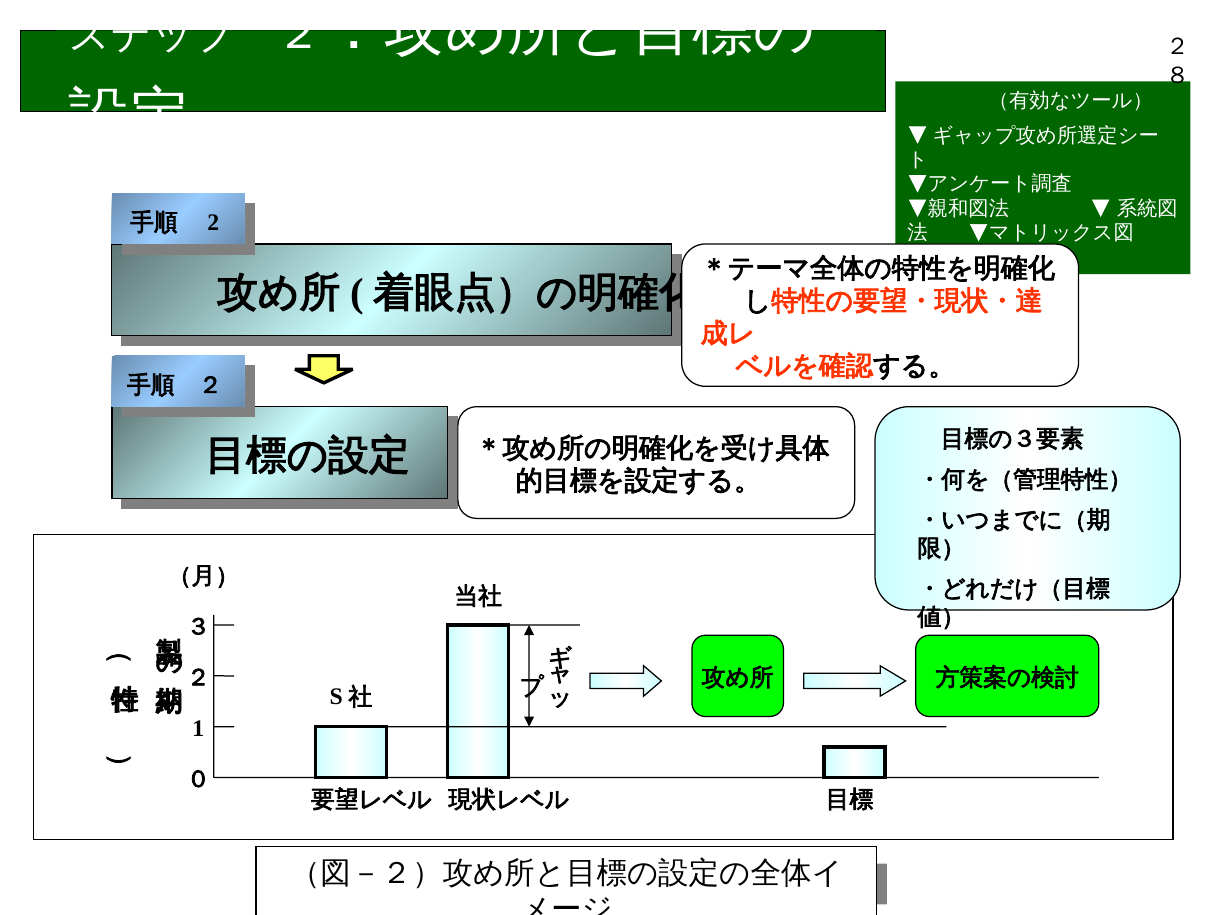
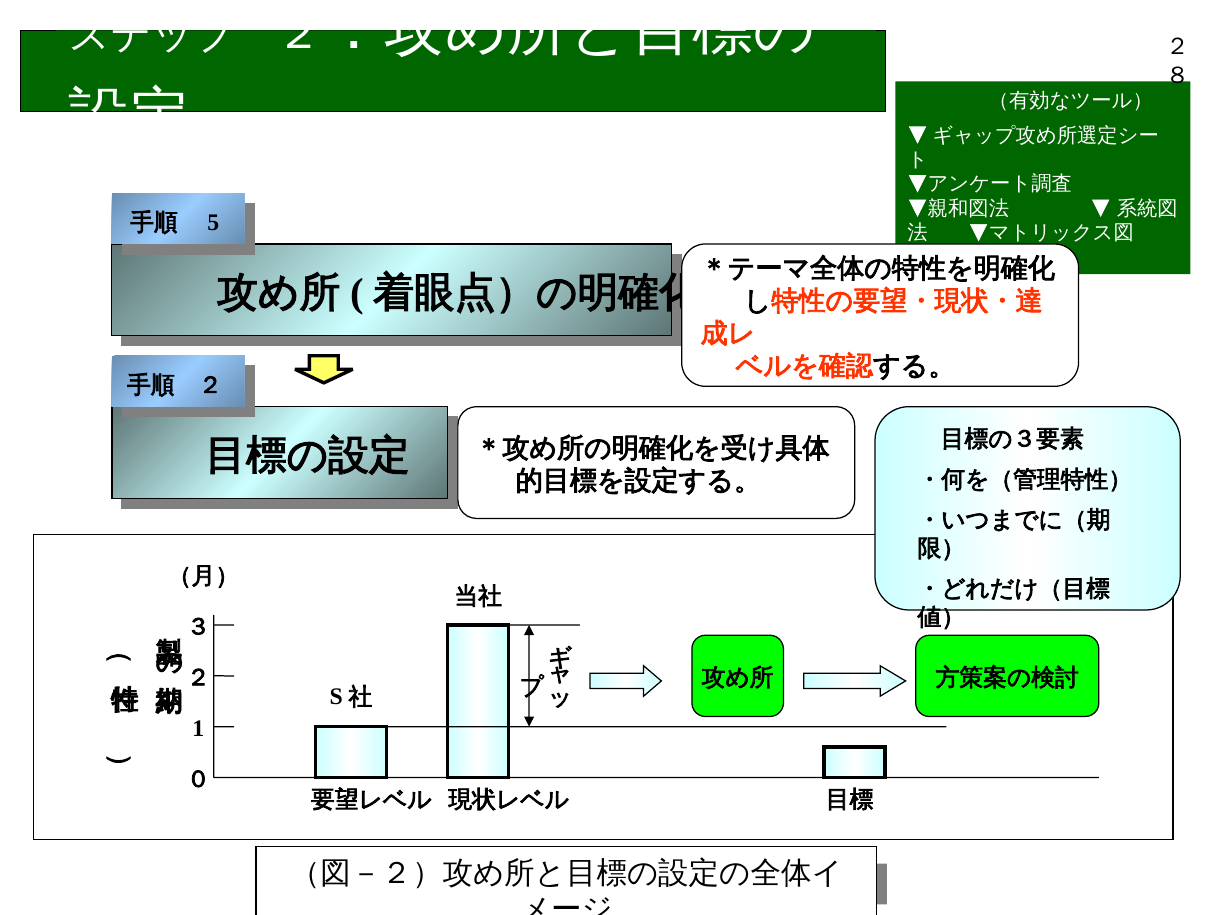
2: 2 -> 5
